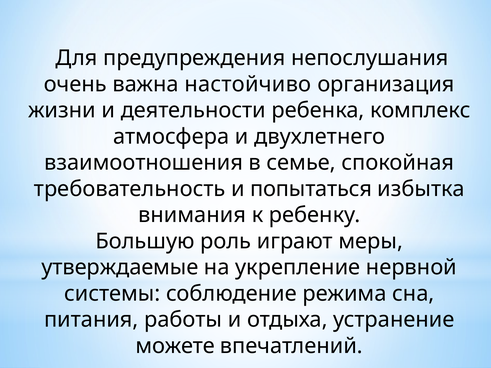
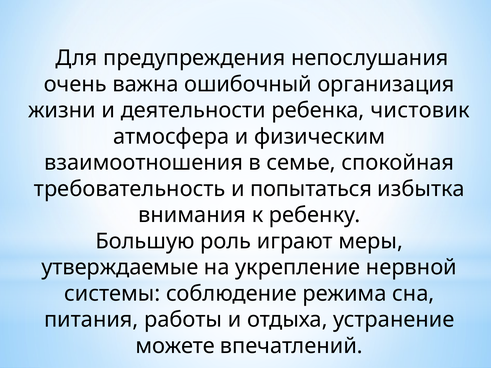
настойчиво: настойчиво -> ошибочный
комплекс: комплекс -> чистовик
двухлетнего: двухлетнего -> физическим
